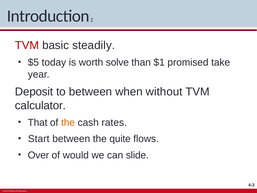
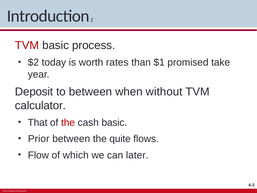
steadily: steadily -> process
$5: $5 -> $2
solve: solve -> rates
the at (68, 122) colour: orange -> red
cash rates: rates -> basic
Start: Start -> Prior
Over: Over -> Flow
would: would -> which
slide: slide -> later
